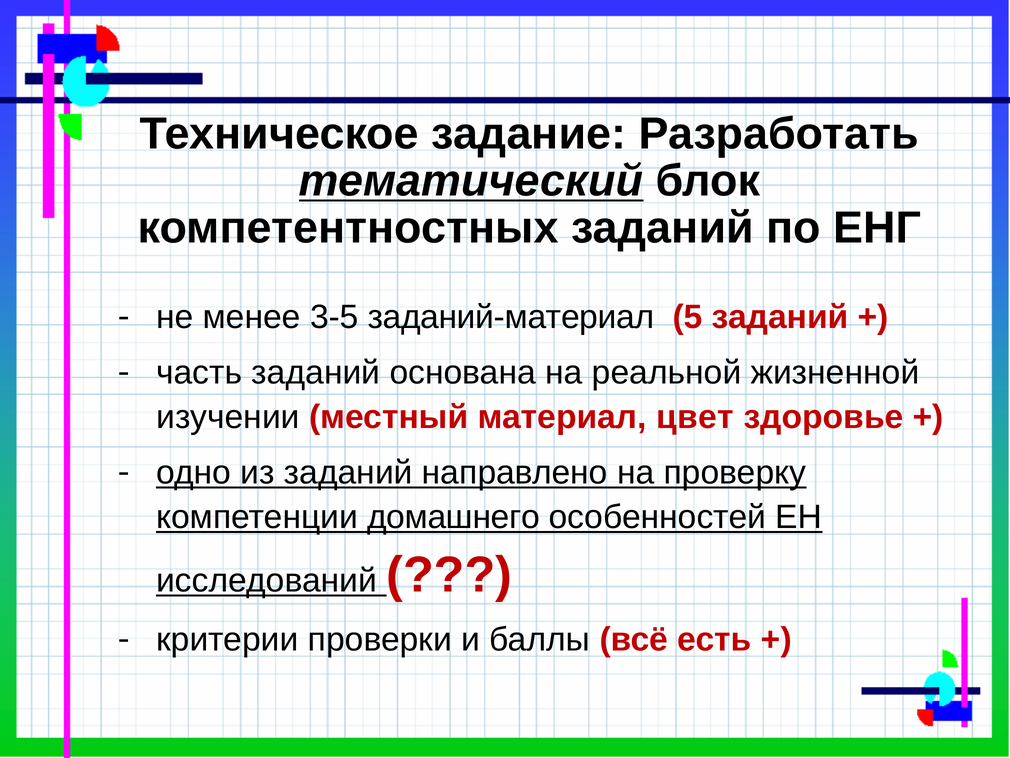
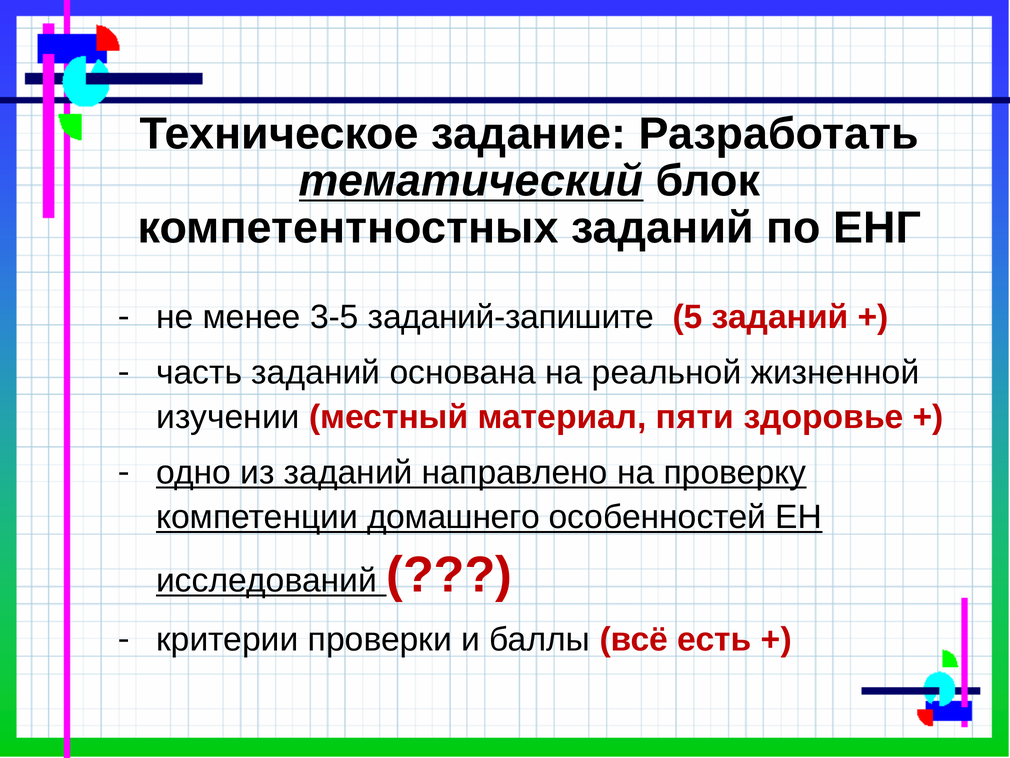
заданий-материал: заданий-материал -> заданий-запишите
цвет: цвет -> пяти
